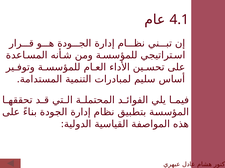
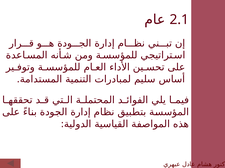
4.1: 4.1 -> 2.1
